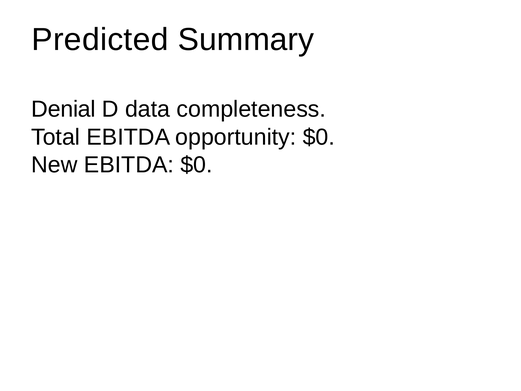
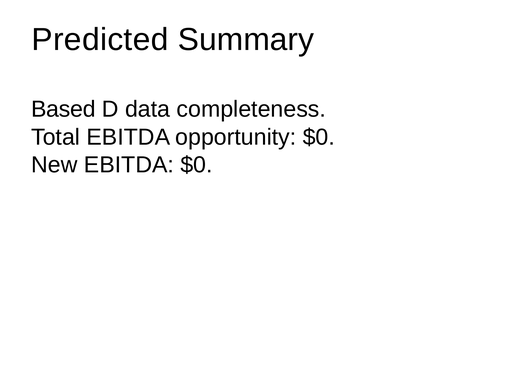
Denial: Denial -> Based
